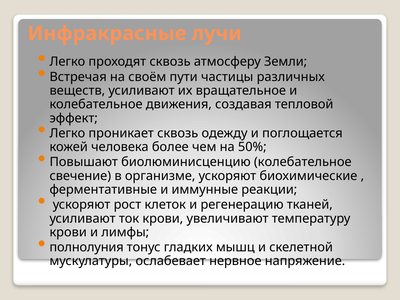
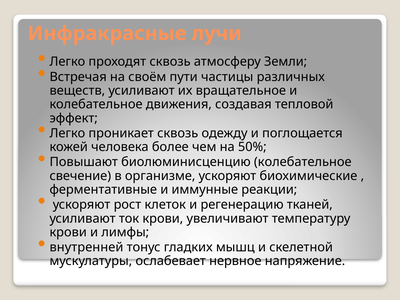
полнолуния: полнолуния -> внутренней
